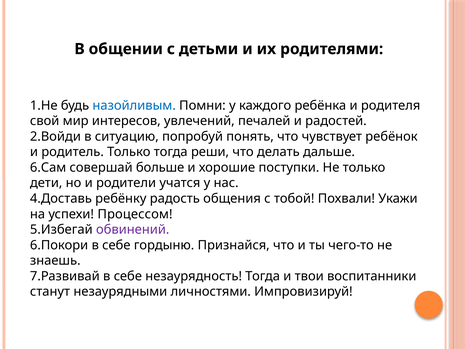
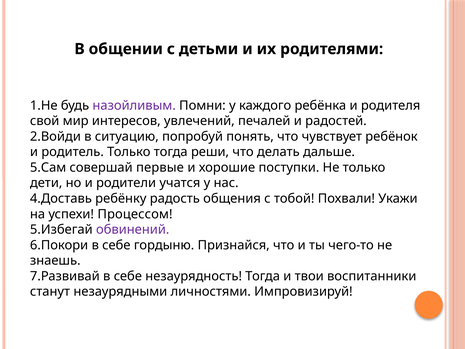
назойливым colour: blue -> purple
6.Сам: 6.Сам -> 5.Сам
больше: больше -> первые
